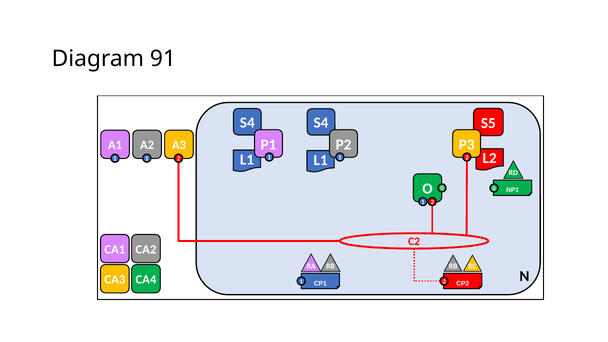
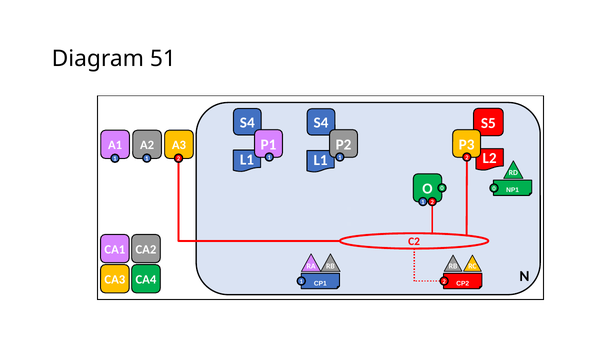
91: 91 -> 51
